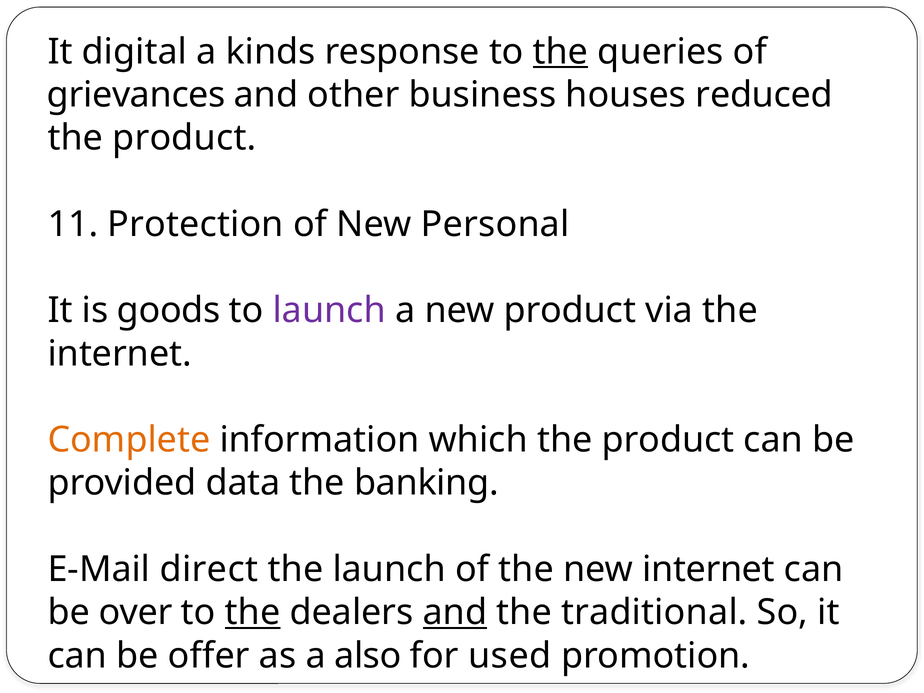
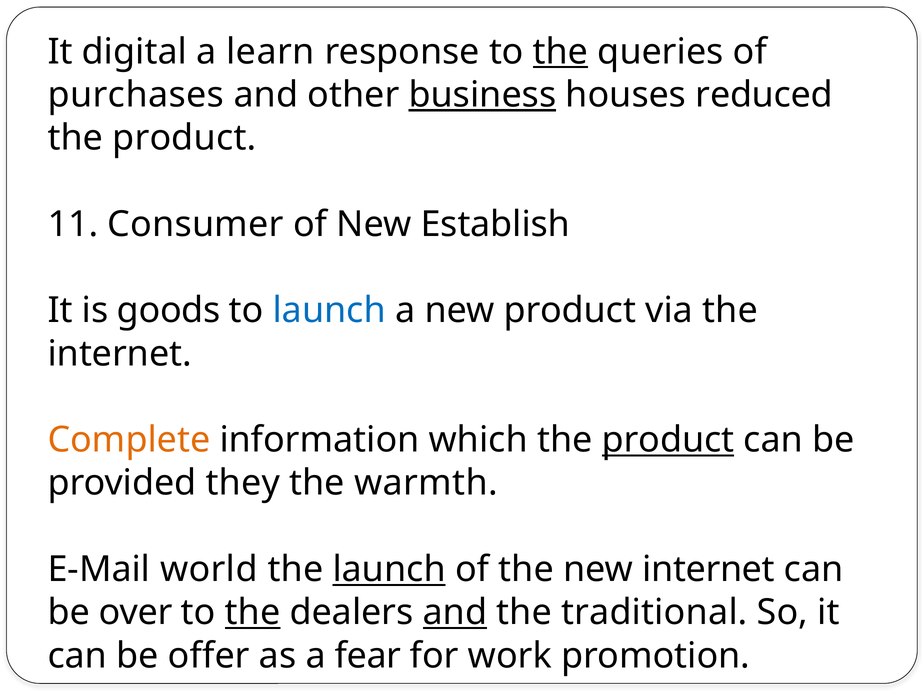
kinds: kinds -> learn
grievances: grievances -> purchases
business underline: none -> present
Protection: Protection -> Consumer
Personal: Personal -> Establish
launch at (329, 311) colour: purple -> blue
product at (668, 440) underline: none -> present
data: data -> they
banking: banking -> warmth
direct: direct -> world
launch at (389, 569) underline: none -> present
also: also -> fear
used: used -> work
